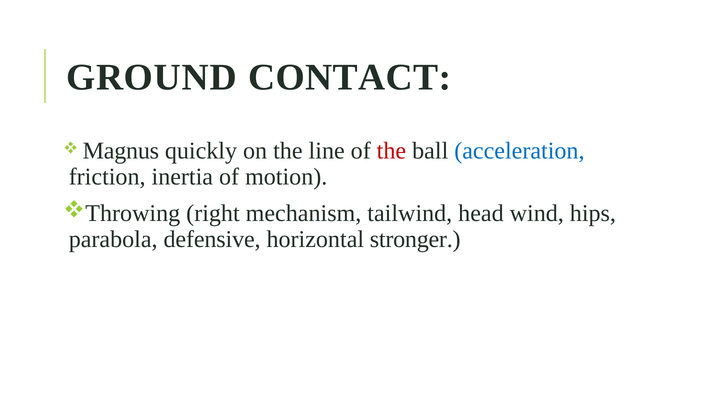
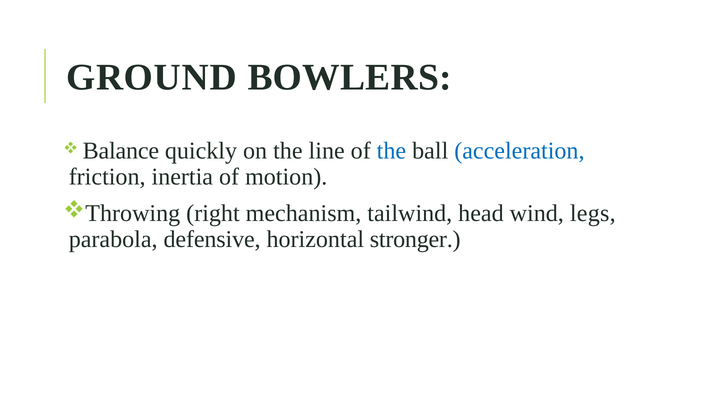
CONTACT: CONTACT -> BOWLERS
Magnus: Magnus -> Balance
the at (391, 151) colour: red -> blue
hips: hips -> legs
